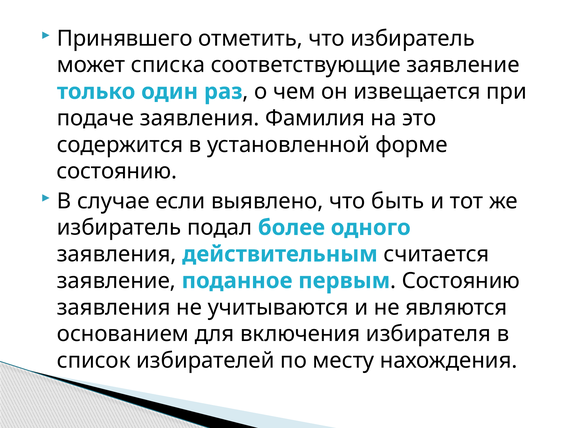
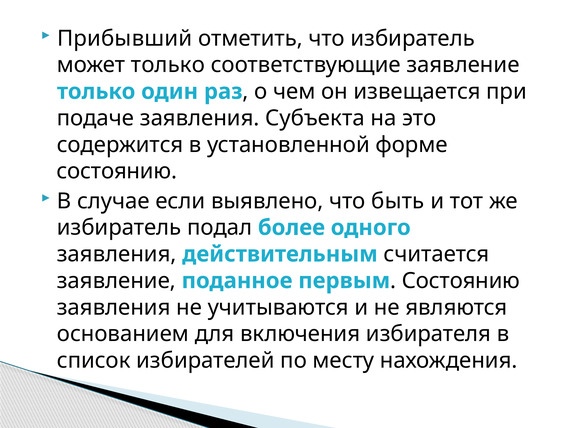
Принявшего: Принявшего -> Прибывший
может списка: списка -> только
Фамилия: Фамилия -> Субъекта
